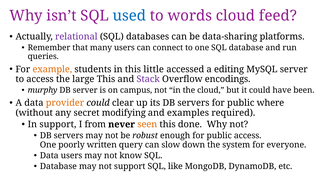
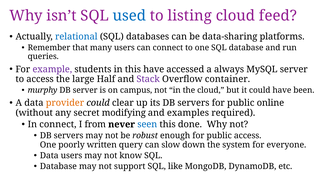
words: words -> listing
relational colour: purple -> blue
example colour: orange -> purple
this little: little -> have
editing: editing -> always
large This: This -> Half
encodings: encodings -> container
where: where -> online
In support: support -> connect
seen colour: orange -> blue
